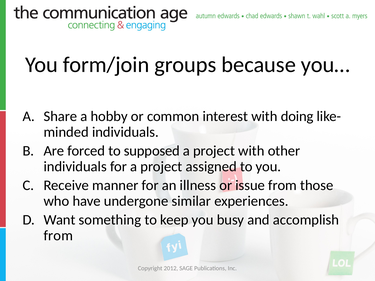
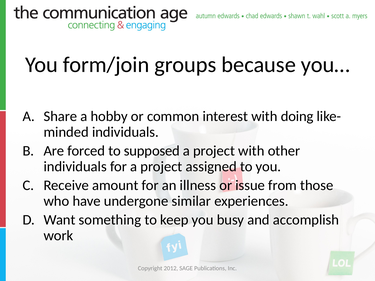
manner: manner -> amount
from at (58, 236): from -> work
